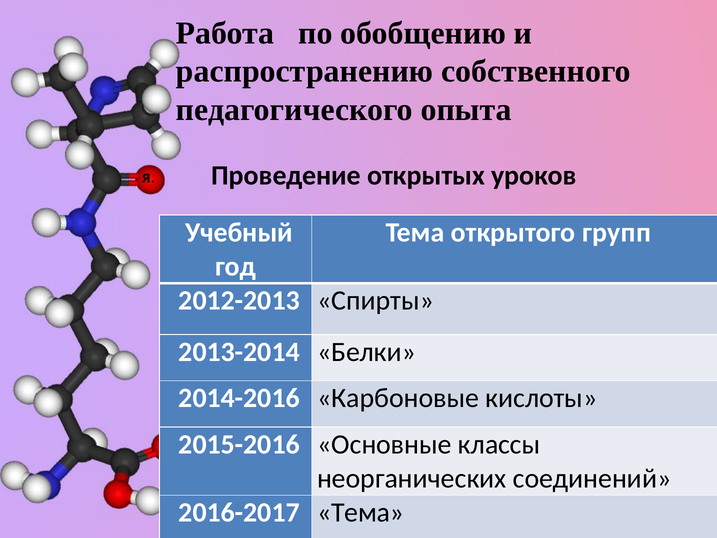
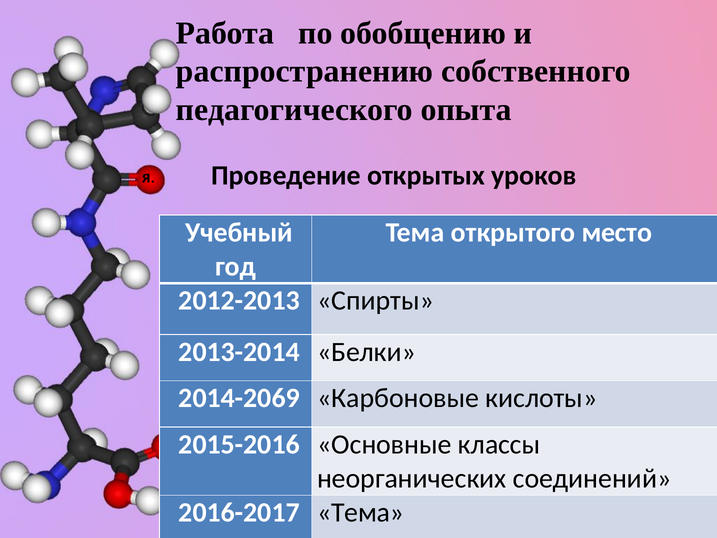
групп: групп -> место
2014-2016: 2014-2016 -> 2014-2069
